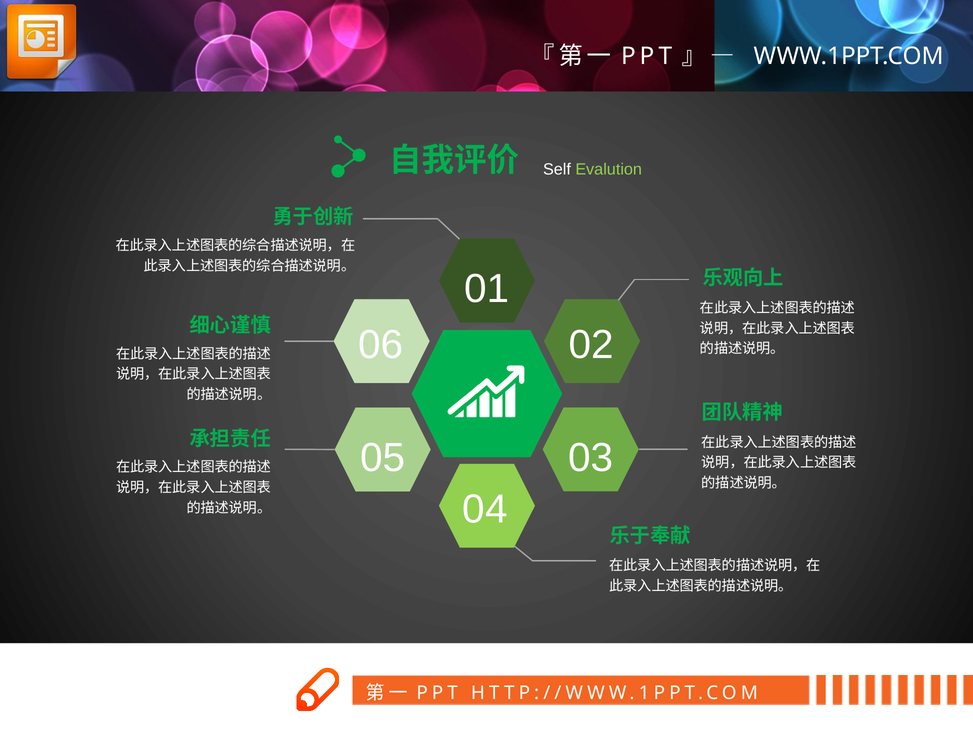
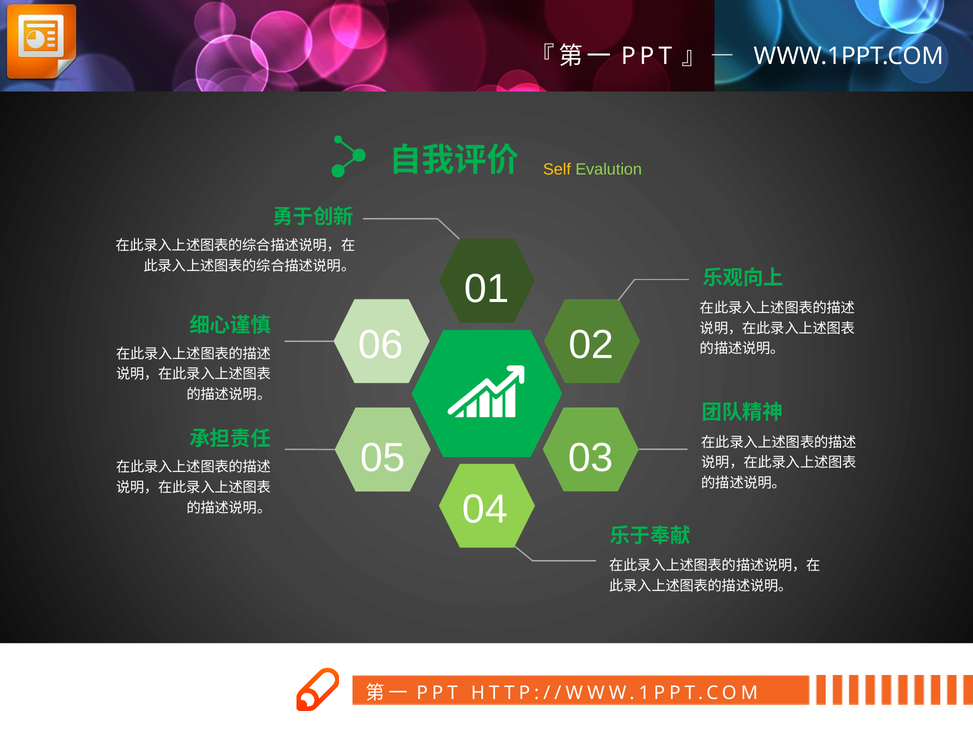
Self colour: white -> yellow
